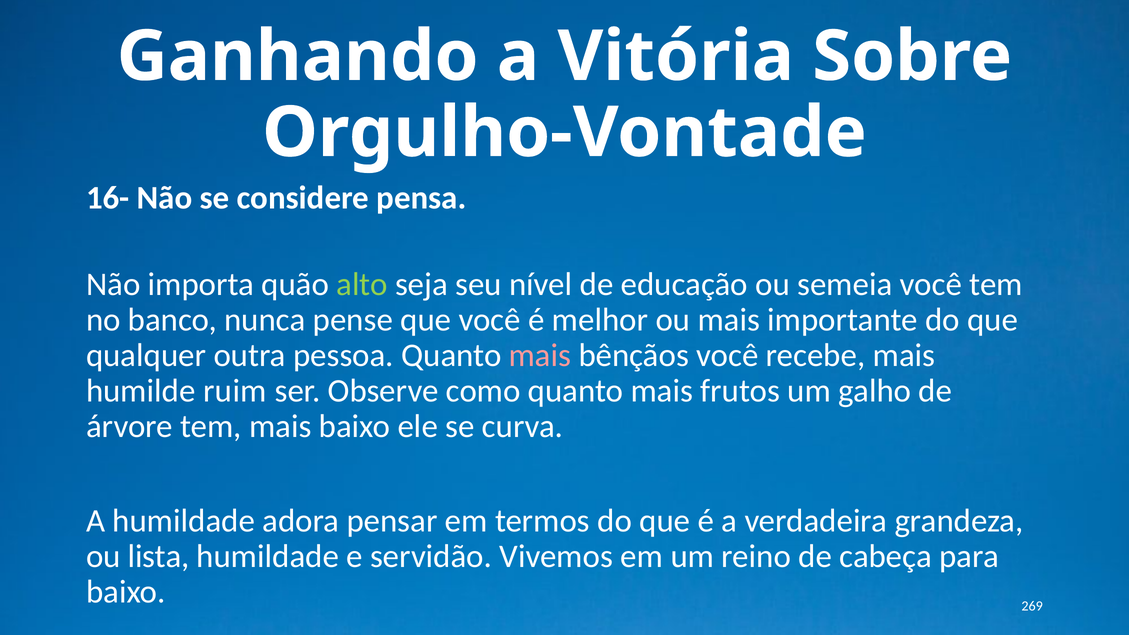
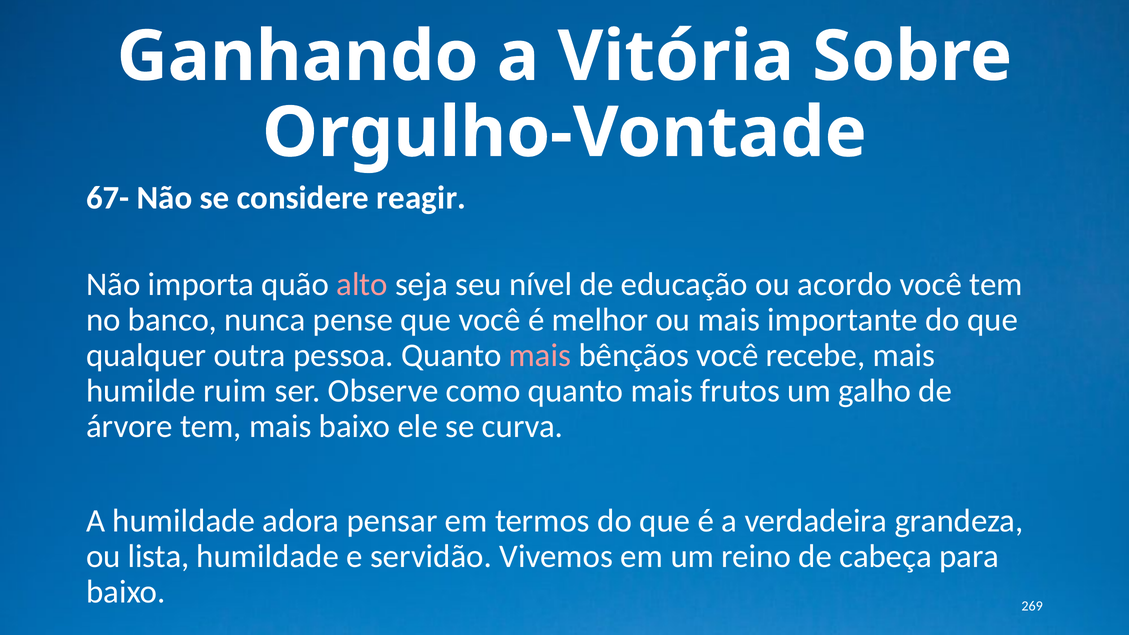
16-: 16- -> 67-
pensa: pensa -> reagir
alto colour: light green -> pink
semeia: semeia -> acordo
